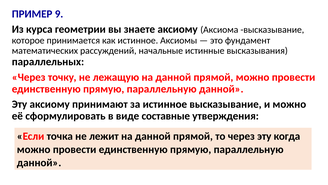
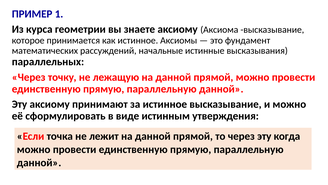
9: 9 -> 1
составные: составные -> истинным
